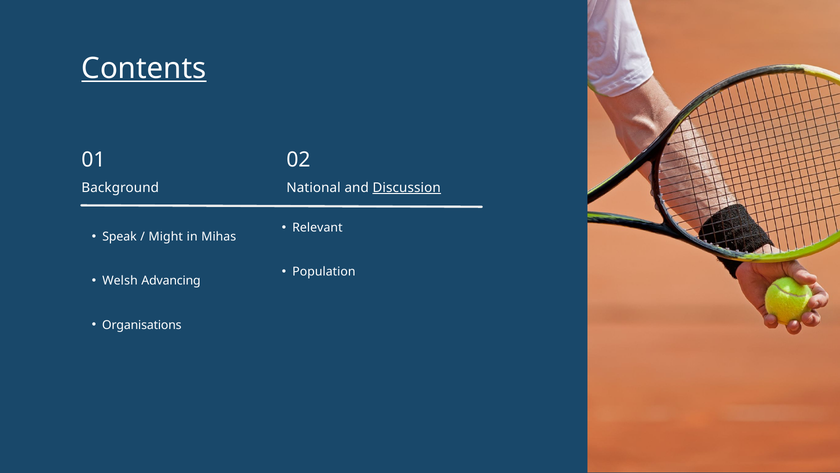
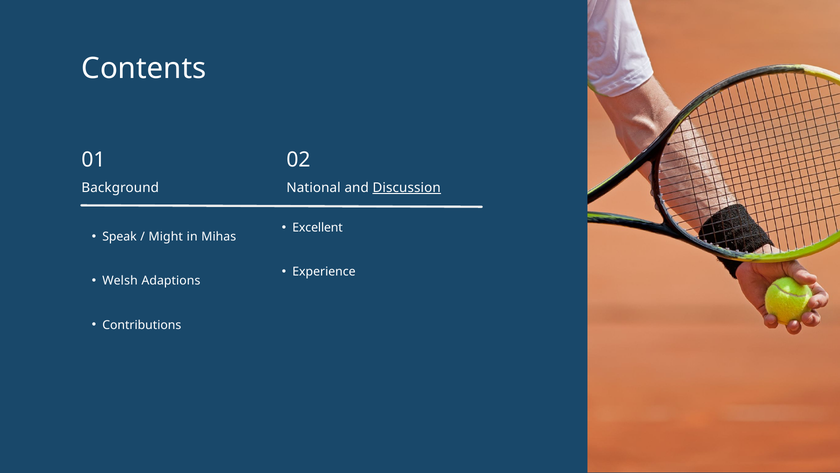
Contents underline: present -> none
Relevant: Relevant -> Excellent
Population: Population -> Experience
Advancing: Advancing -> Adaptions
Organisations: Organisations -> Contributions
